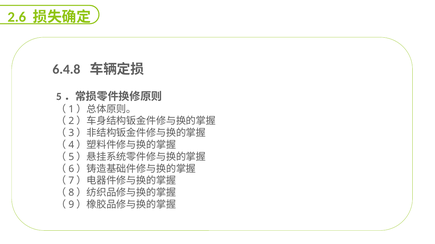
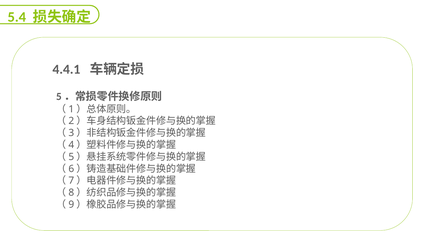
2.6: 2.6 -> 5.4
6.4.8: 6.4.8 -> 4.4.1
